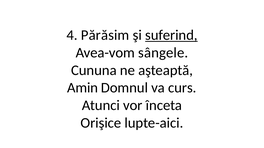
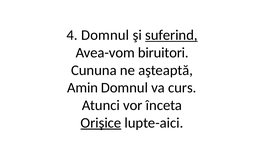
4 Părăsim: Părăsim -> Domnul
sângele: sângele -> biruitori
Orişice underline: none -> present
